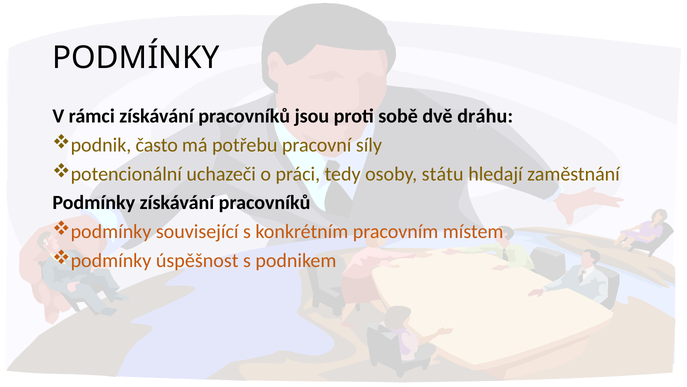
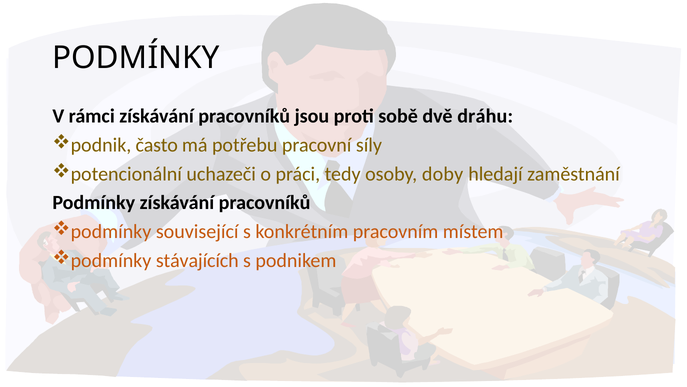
státu: státu -> doby
úspěšnost: úspěšnost -> stávajících
